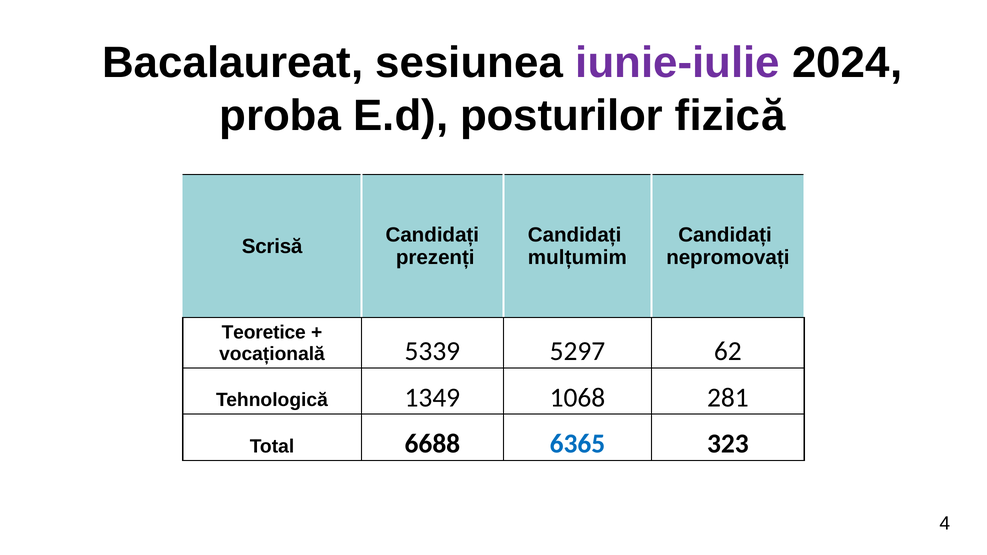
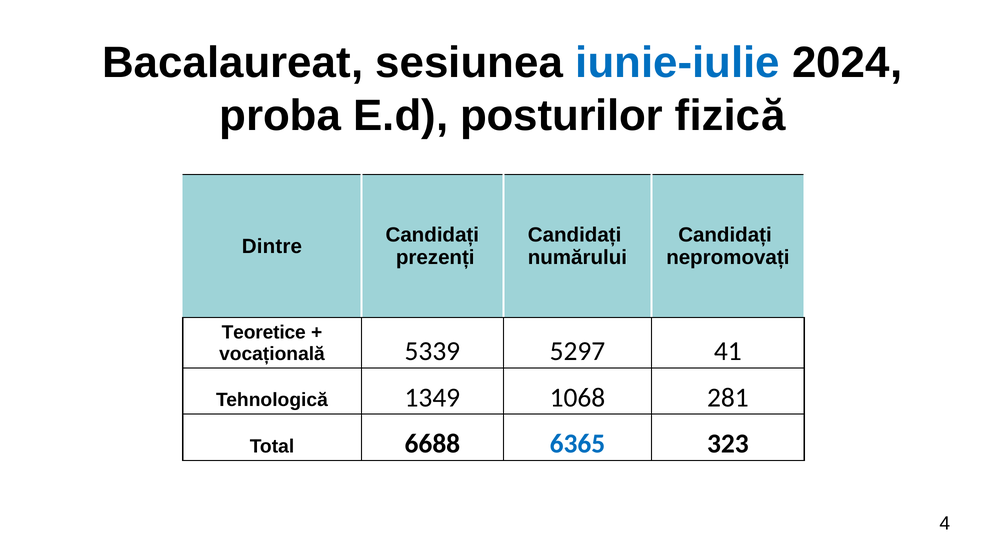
iunie-iulie colour: purple -> blue
Scrisă: Scrisă -> Dintre
mulțumim: mulțumim -> numărului
62: 62 -> 41
